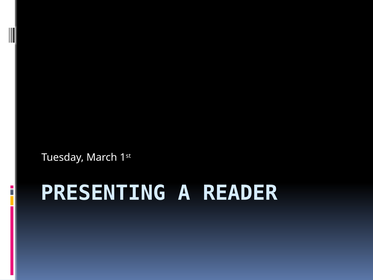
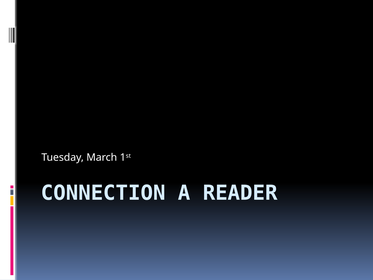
PRESENTING: PRESENTING -> CONNECTION
